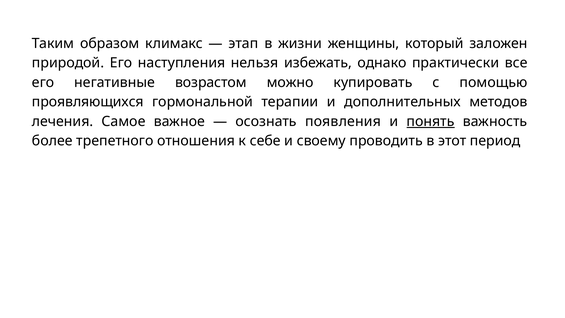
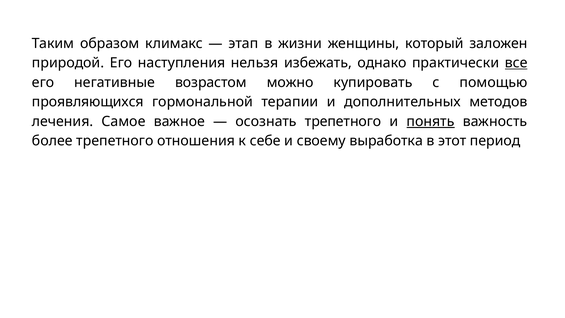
все underline: none -> present
осознать появления: появления -> трепетного
проводить: проводить -> выработка
